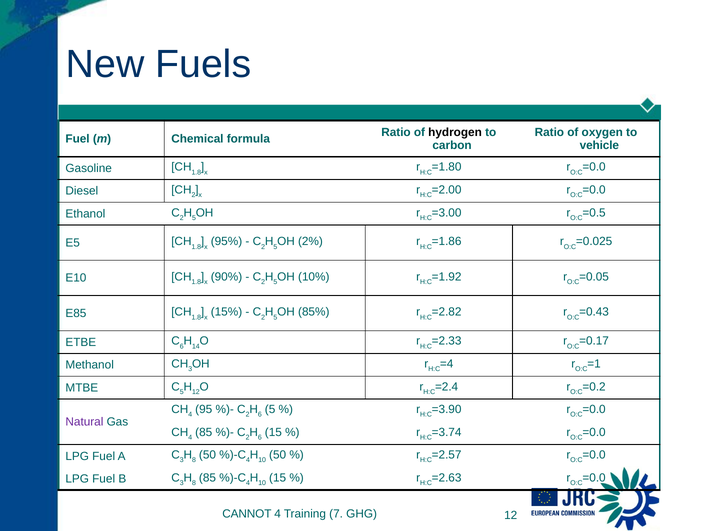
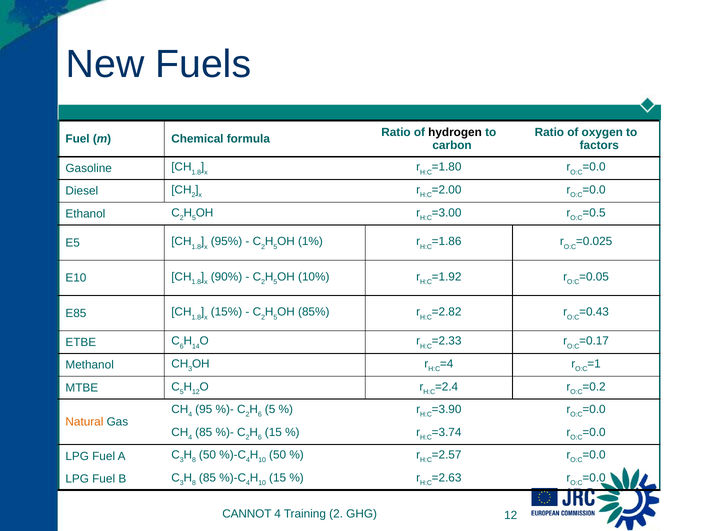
vehicle: vehicle -> factors
2%: 2% -> 1%
Natural colour: purple -> orange
Training 7: 7 -> 2
